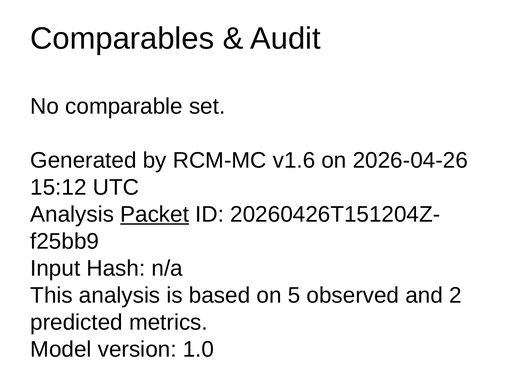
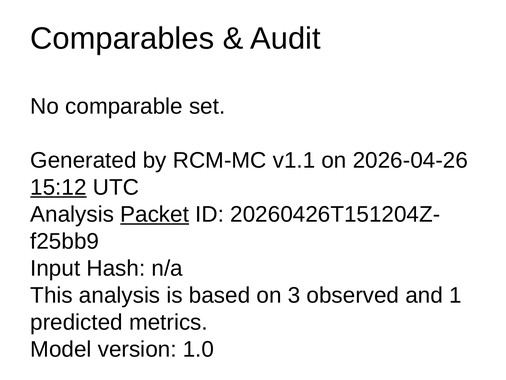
v1.6: v1.6 -> v1.1
15:12 underline: none -> present
5: 5 -> 3
2: 2 -> 1
